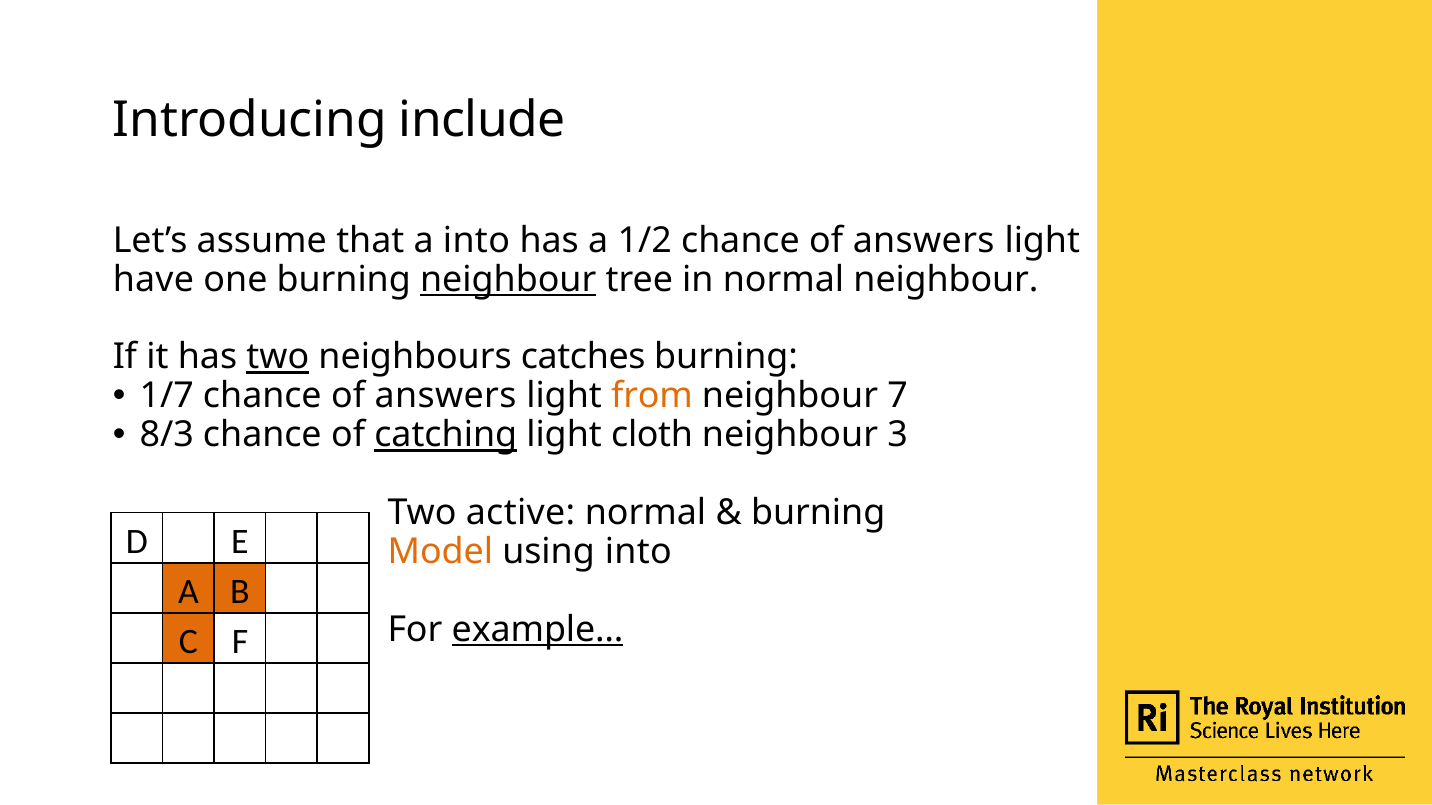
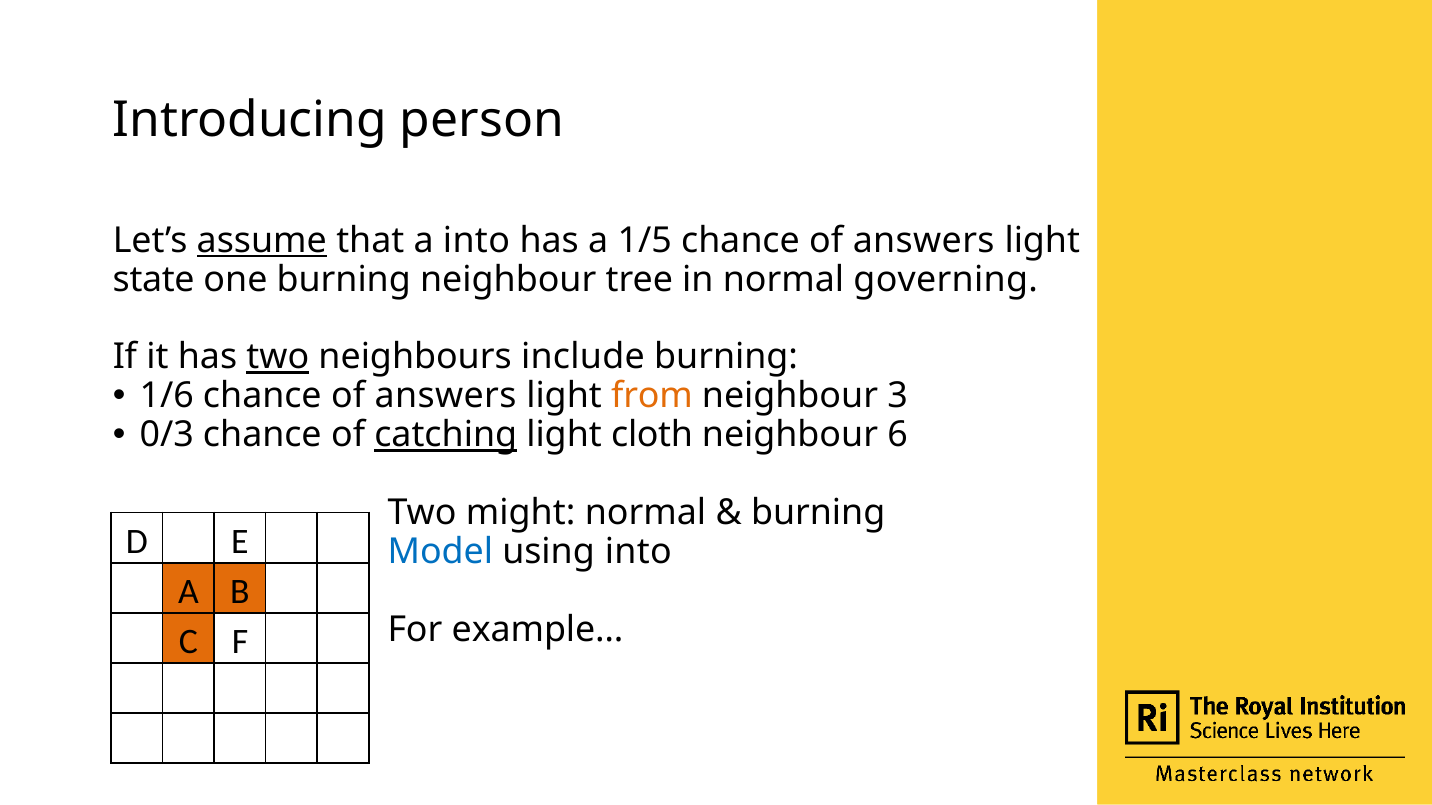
include: include -> person
assume underline: none -> present
1/2: 1/2 -> 1/5
have: have -> state
neighbour at (508, 279) underline: present -> none
normal neighbour: neighbour -> governing
catches: catches -> include
1/7: 1/7 -> 1/6
7: 7 -> 3
8/3: 8/3 -> 0/3
3: 3 -> 6
active: active -> might
Model colour: orange -> blue
example… underline: present -> none
